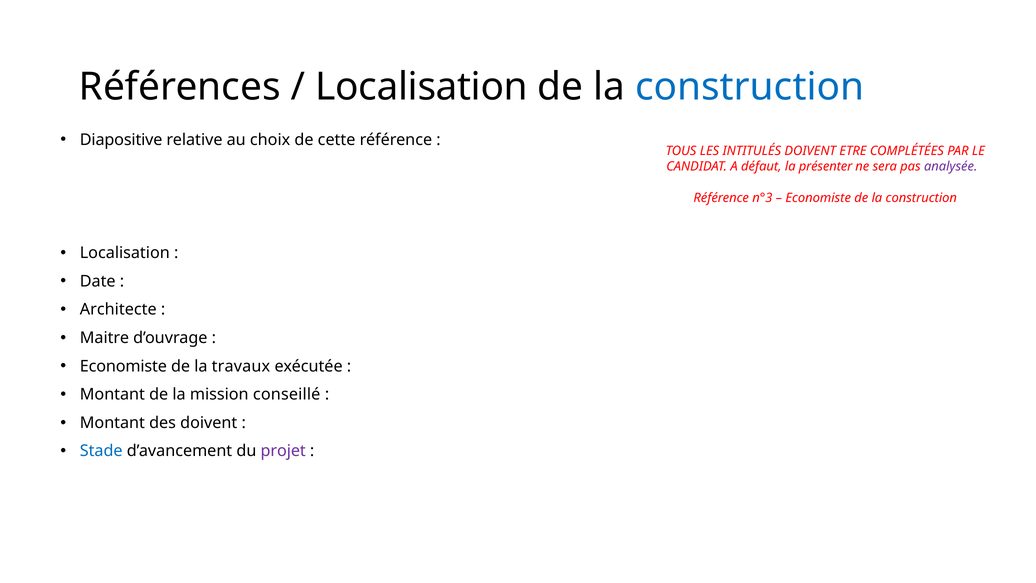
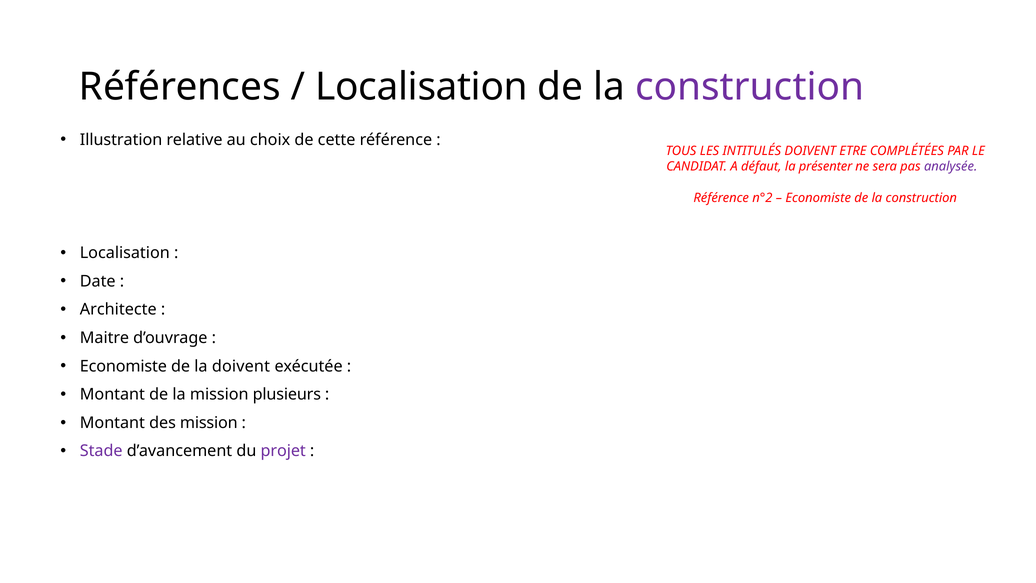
construction at (750, 87) colour: blue -> purple
Diapositive: Diapositive -> Illustration
n°3: n°3 -> n°2
la travaux: travaux -> doivent
conseillé: conseillé -> plusieurs
des doivent: doivent -> mission
Stade colour: blue -> purple
